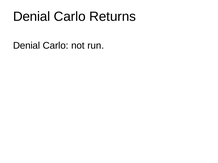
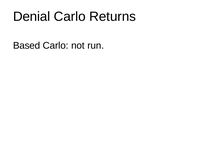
Denial at (27, 46): Denial -> Based
